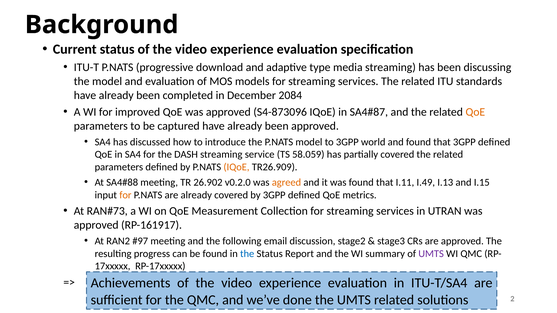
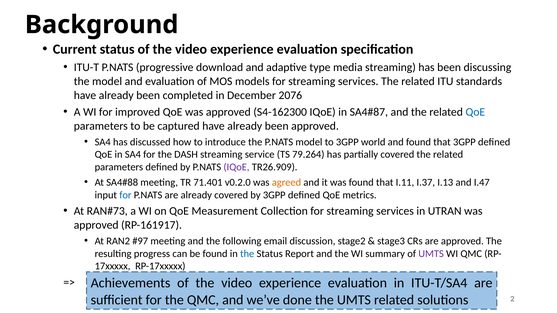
2084: 2084 -> 2076
S4-873096: S4-873096 -> S4-162300
QoE at (475, 112) colour: orange -> blue
58.059: 58.059 -> 79.264
IQoE at (236, 167) colour: orange -> purple
26.902: 26.902 -> 71.401
I.49: I.49 -> I.37
I.15: I.15 -> I.47
for at (125, 195) colour: orange -> blue
